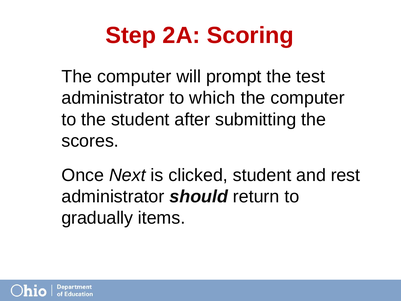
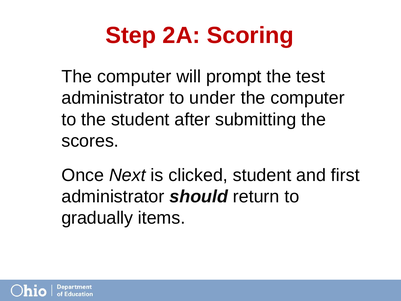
which: which -> under
rest: rest -> first
